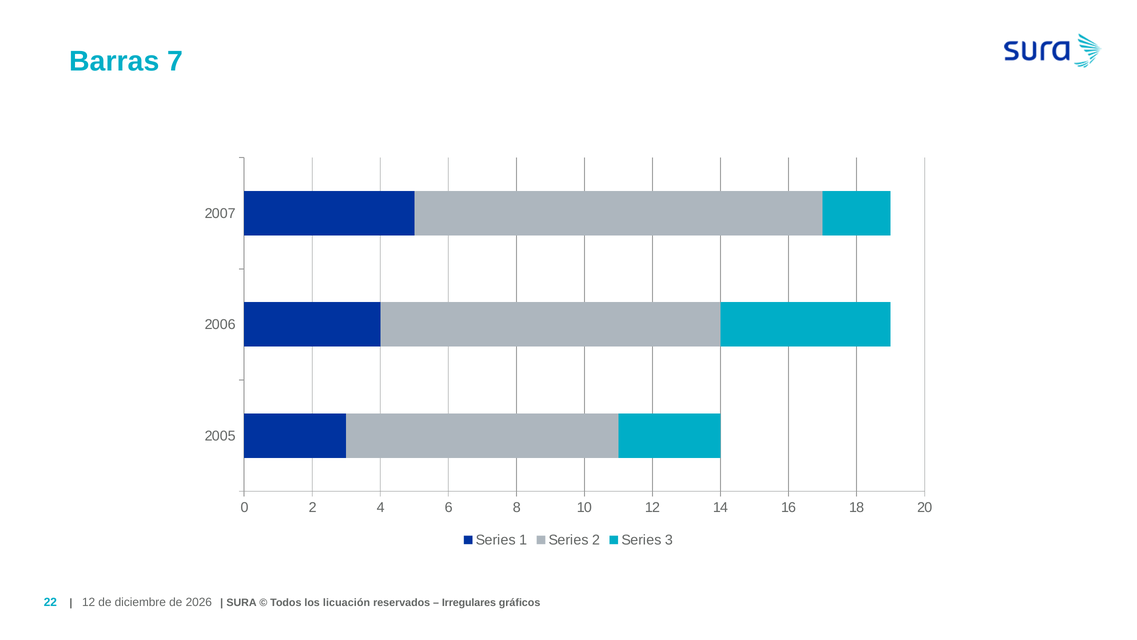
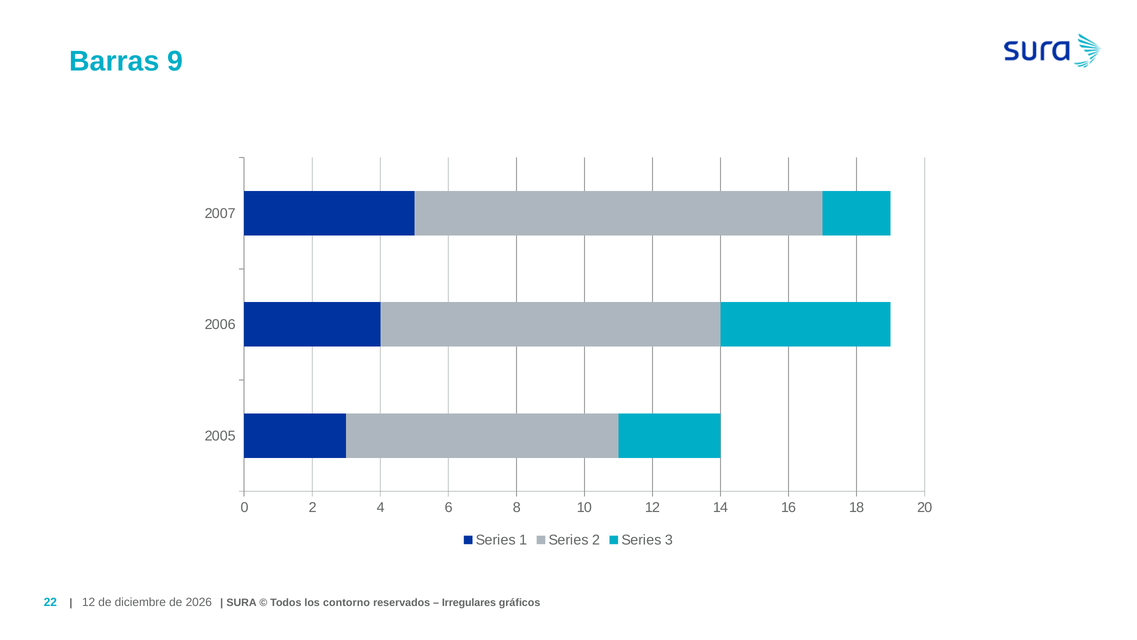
7: 7 -> 9
licuación: licuación -> contorno
